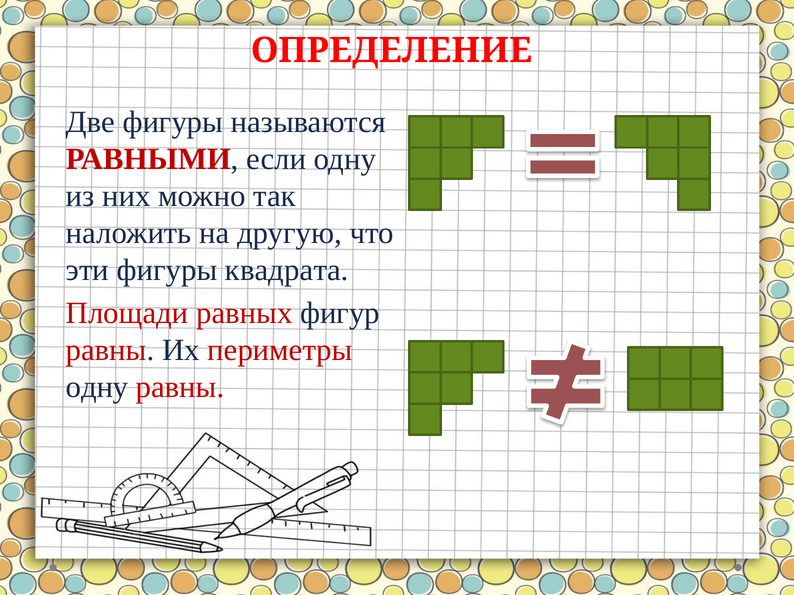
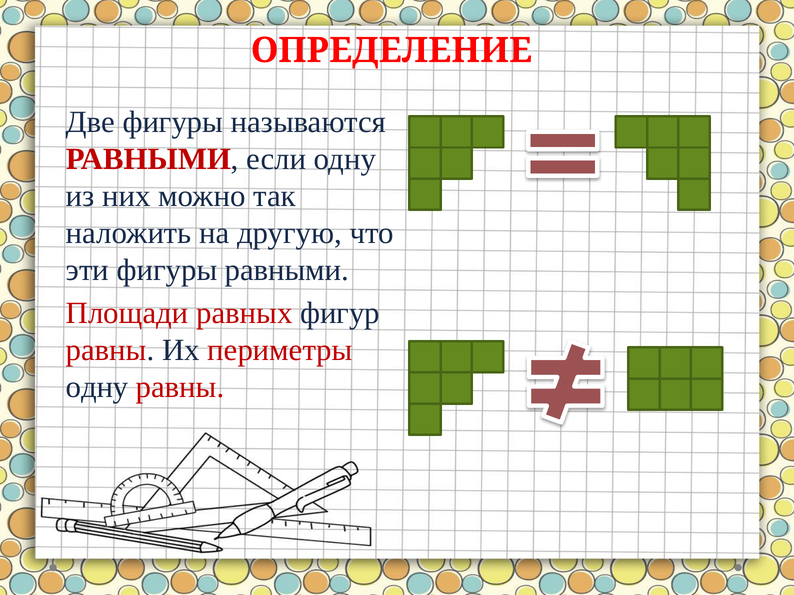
фигуры квадрата: квадрата -> равными
